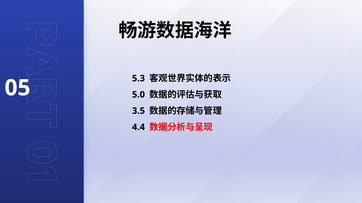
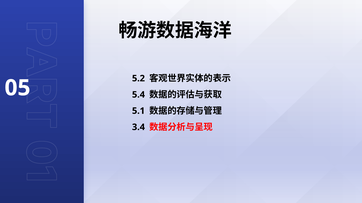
5.3: 5.3 -> 5.2
5.0: 5.0 -> 5.4
3.5: 3.5 -> 5.1
4.4: 4.4 -> 3.4
